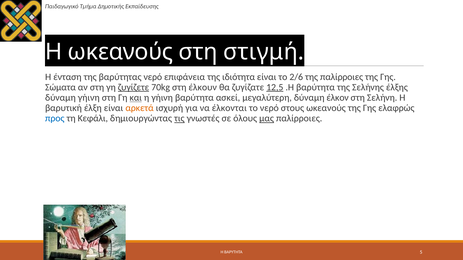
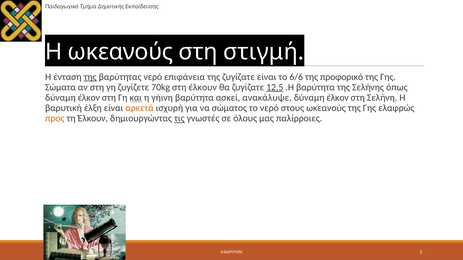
της at (90, 77) underline: none -> present
της ιδιότητα: ιδιότητα -> ζυγίζατε
2/6: 2/6 -> 6/6
της παλίρροιες: παλίρροιες -> προφορικό
ζυγίζετε underline: present -> none
έλξης: έλξης -> όπως
γήινη at (89, 98): γήινη -> έλκον
μεγαλύτερη: μεγαλύτερη -> ανακάλυψε
έλκονται: έλκονται -> σώματος
προς colour: blue -> orange
τη Κεφάλι: Κεφάλι -> Έλκουν
μας underline: present -> none
